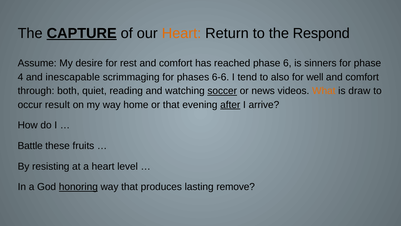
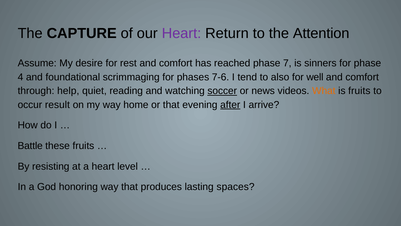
CAPTURE underline: present -> none
Heart at (182, 33) colour: orange -> purple
Respond: Respond -> Attention
6: 6 -> 7
inescapable: inescapable -> foundational
6-6: 6-6 -> 7-6
both: both -> help
is draw: draw -> fruits
honoring underline: present -> none
remove: remove -> spaces
